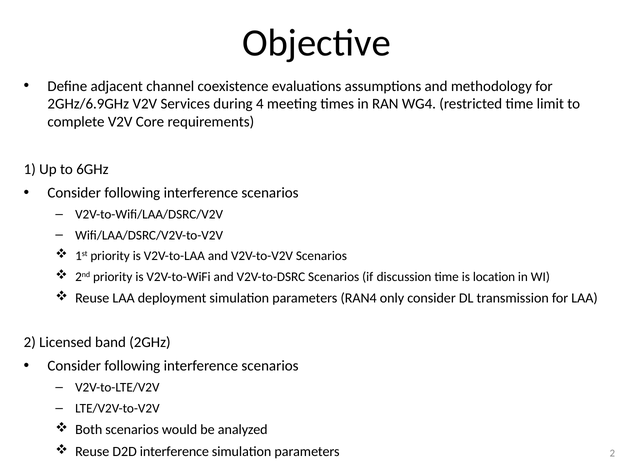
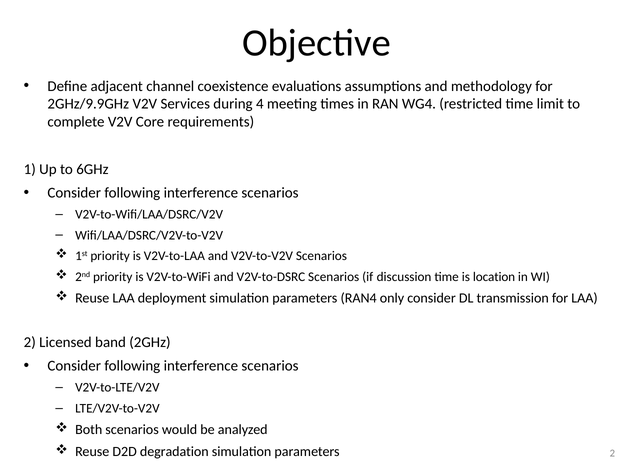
2GHz/6.9GHz: 2GHz/6.9GHz -> 2GHz/9.9GHz
D2D interference: interference -> degradation
